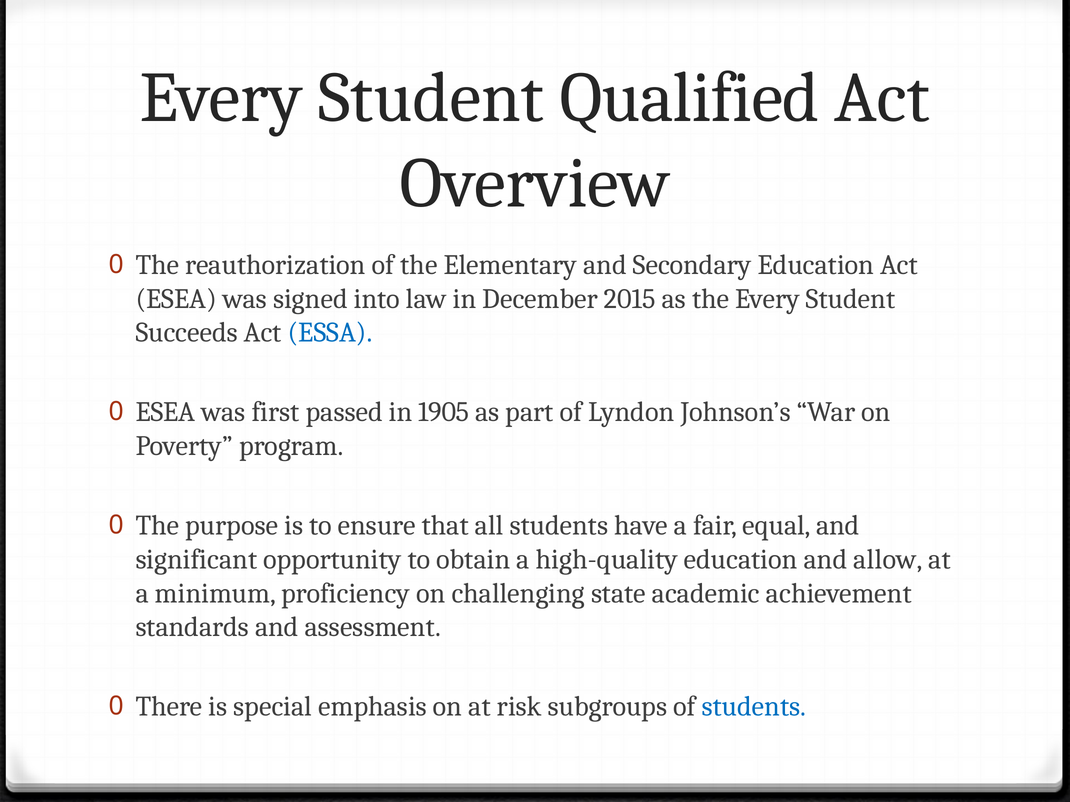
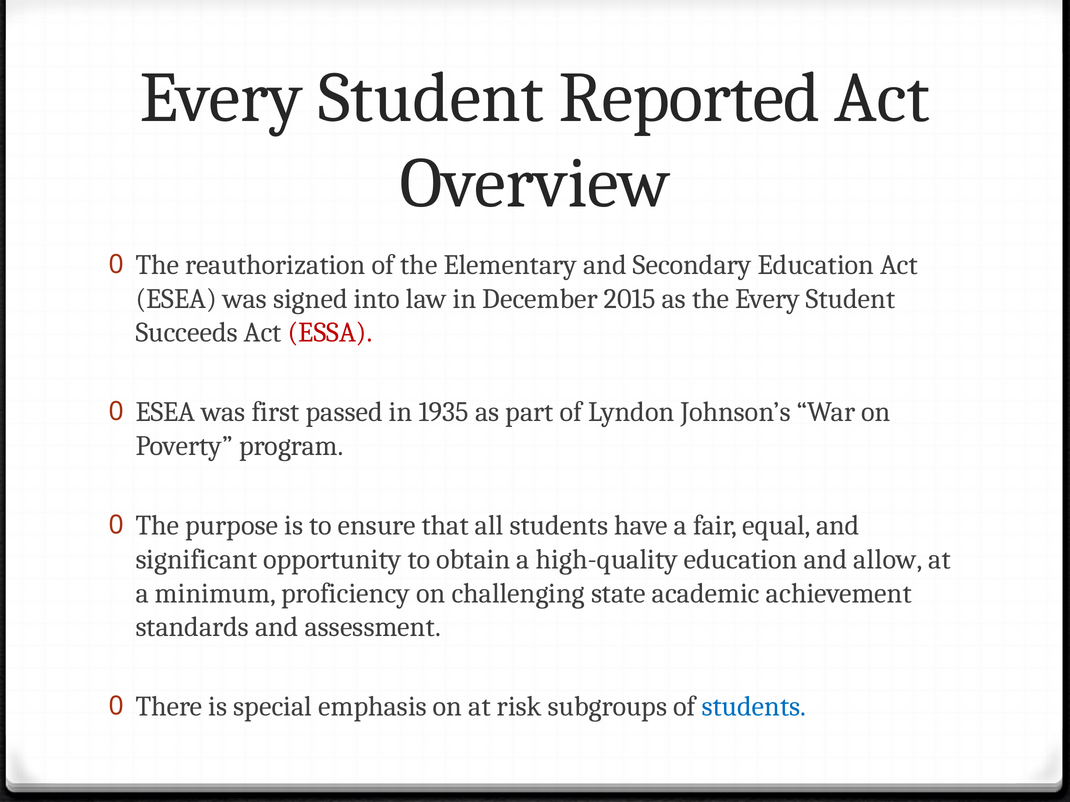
Qualified: Qualified -> Reported
ESSA colour: blue -> red
1905: 1905 -> 1935
